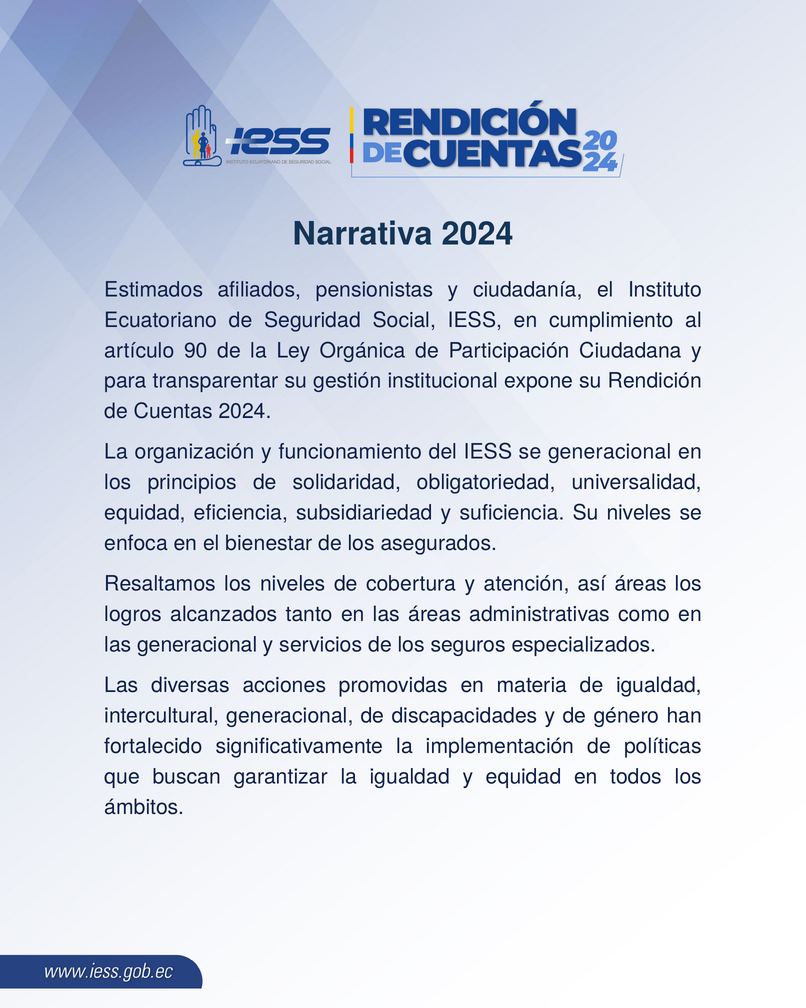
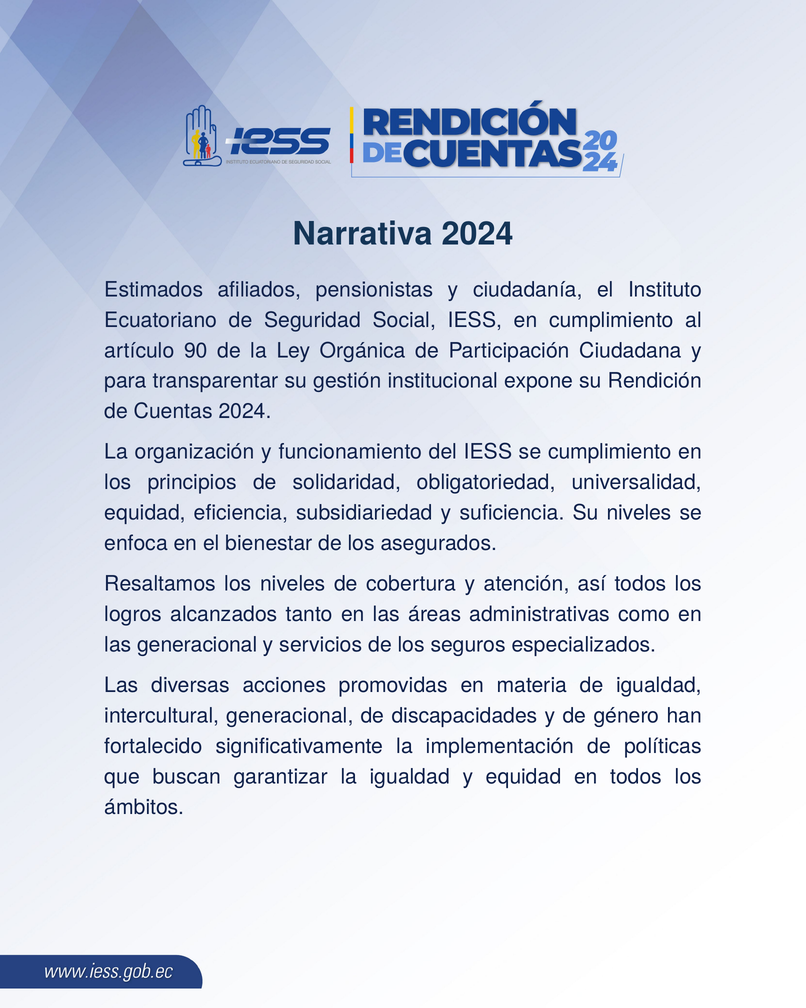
se generacional: generacional -> cumplimiento
así áreas: áreas -> todos
